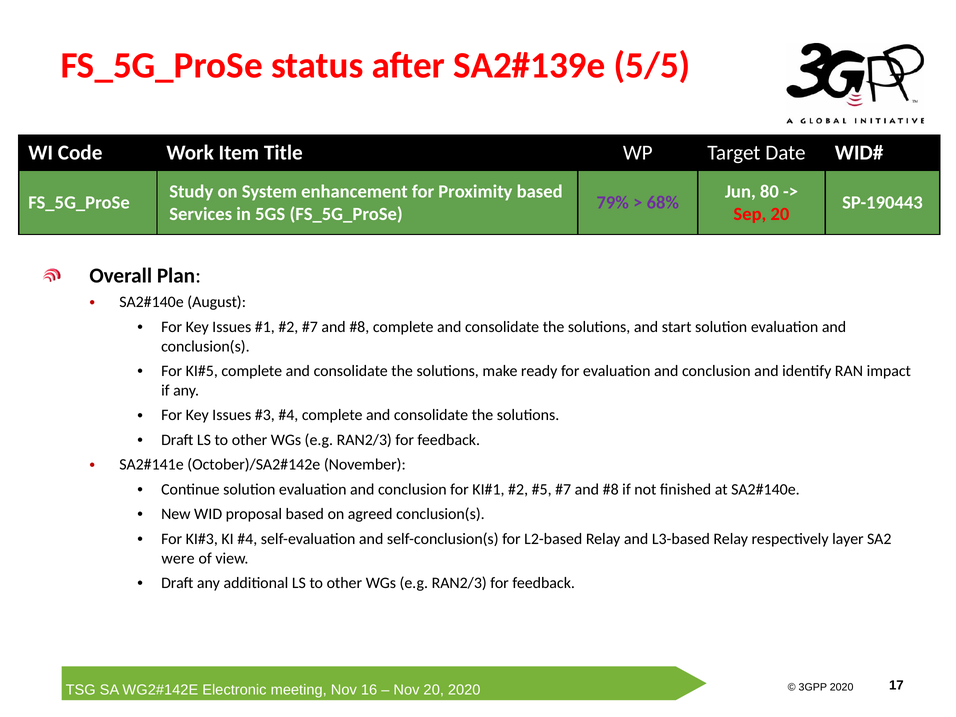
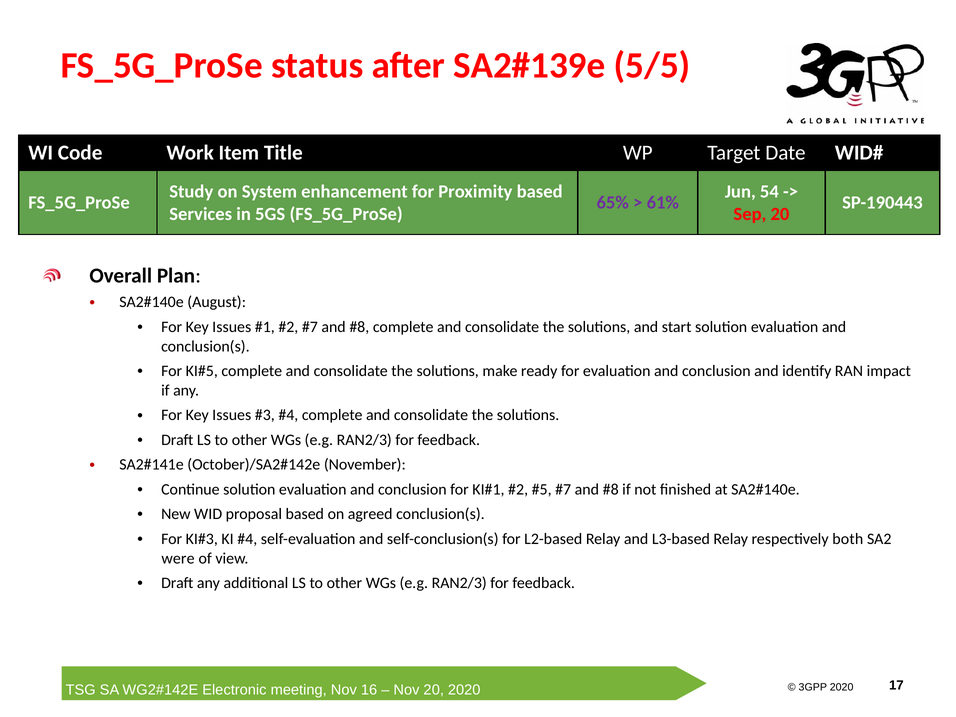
80: 80 -> 54
79%: 79% -> 65%
68%: 68% -> 61%
layer: layer -> both
